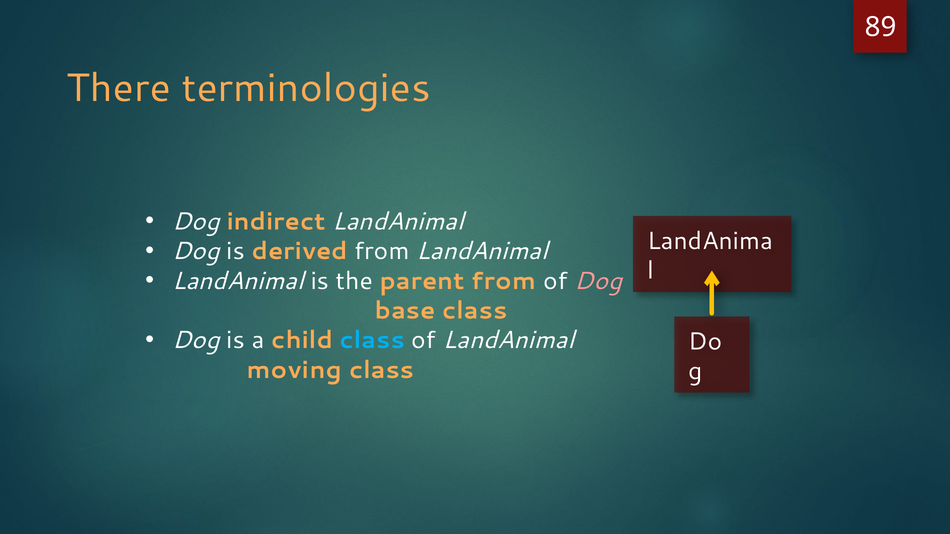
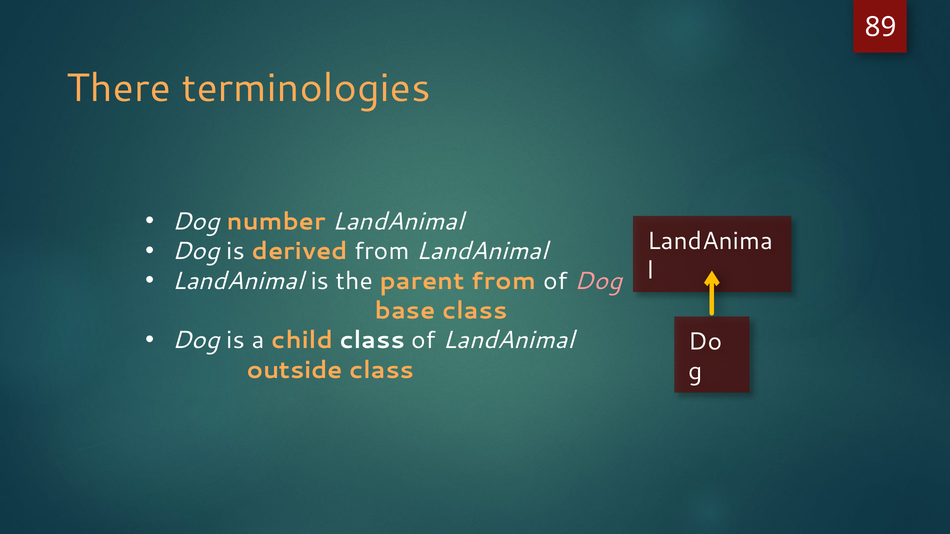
indirect: indirect -> number
class at (372, 341) colour: light blue -> white
moving: moving -> outside
